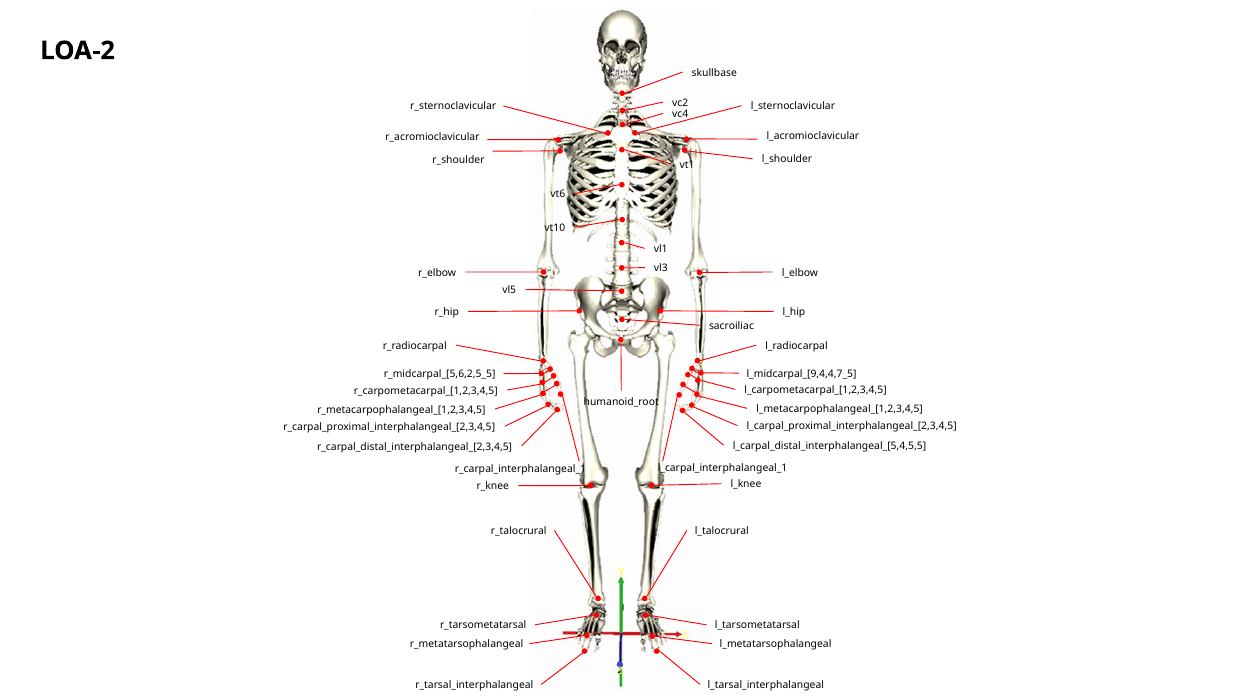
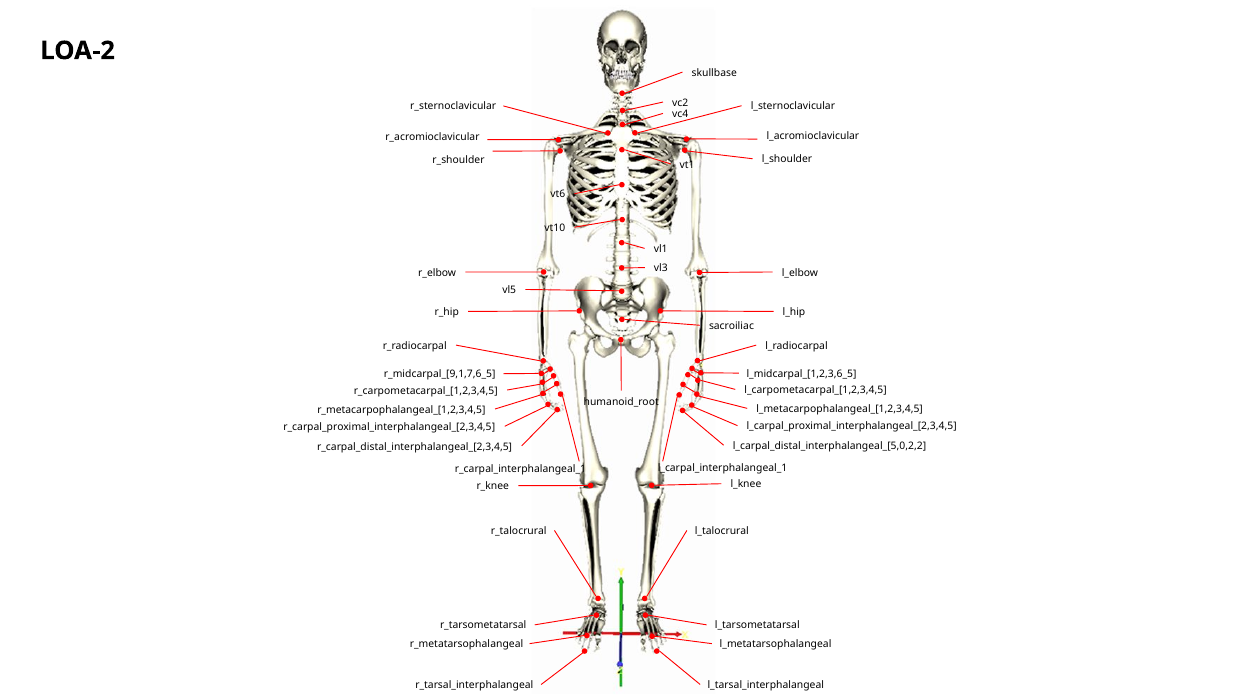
l_midcarpal_[9,4,4,7_5: l_midcarpal_[9,4,4,7_5 -> l_midcarpal_[1,2,3,6_5
r_midcarpal_[5,6,2,5_5: r_midcarpal_[5,6,2,5_5 -> r_midcarpal_[9,1,7,6_5
l_carpal_distal_interphalangeal_[5,4,5,5: l_carpal_distal_interphalangeal_[5,4,5,5 -> l_carpal_distal_interphalangeal_[5,0,2,2
